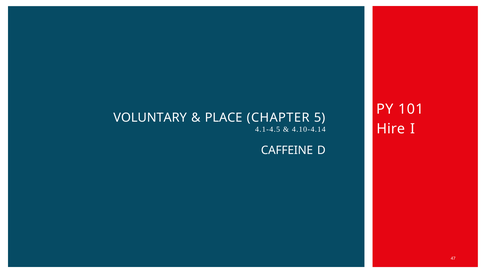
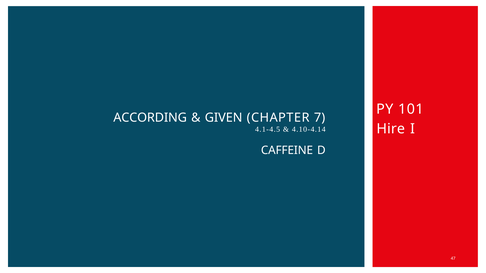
VOLUNTARY: VOLUNTARY -> ACCORDING
PLACE: PLACE -> GIVEN
5: 5 -> 7
